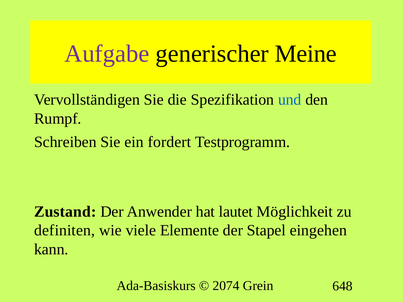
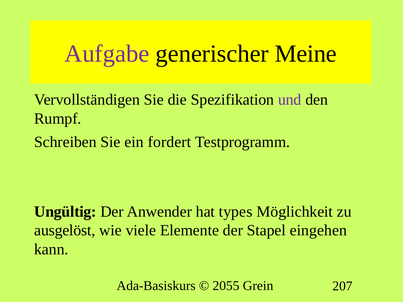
und colour: blue -> purple
Zustand: Zustand -> Ungültig
lautet: lautet -> types
definiten: definiten -> ausgelöst
2074: 2074 -> 2055
648: 648 -> 207
